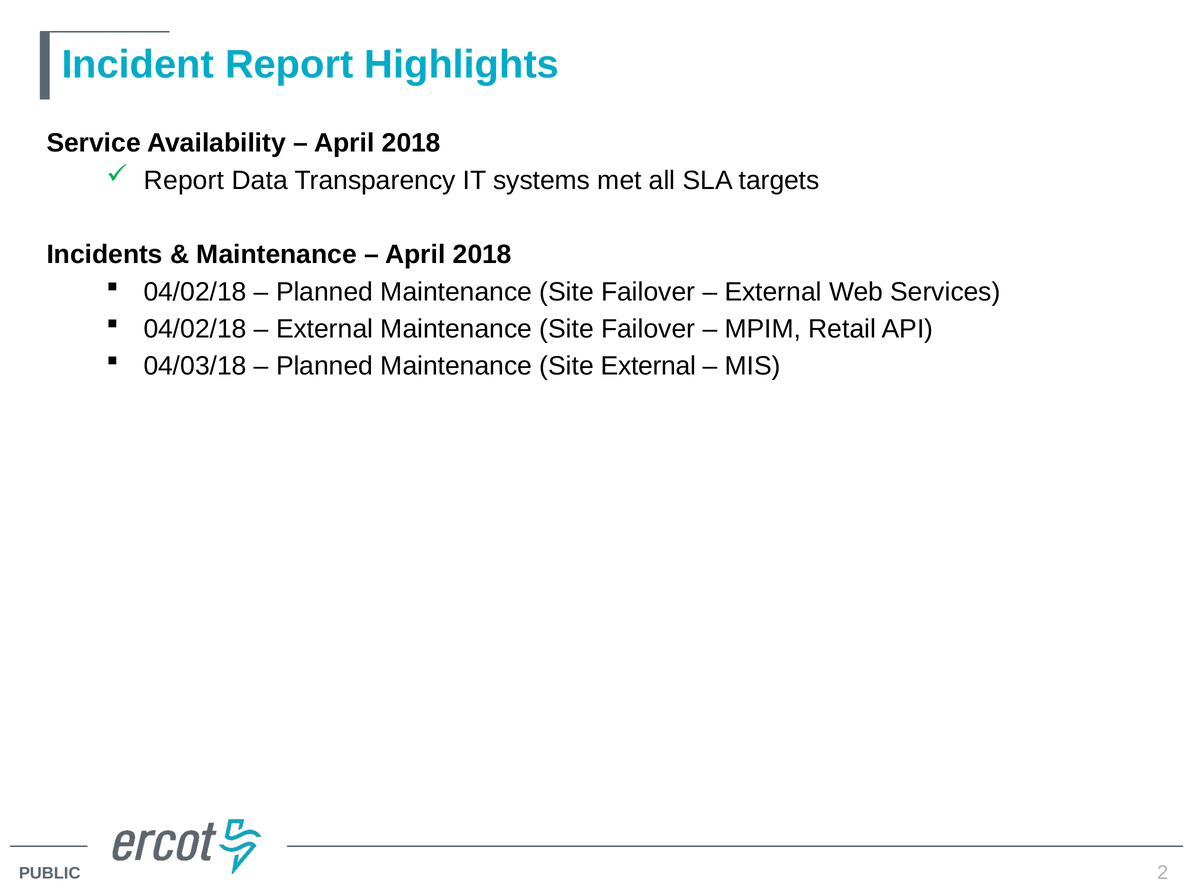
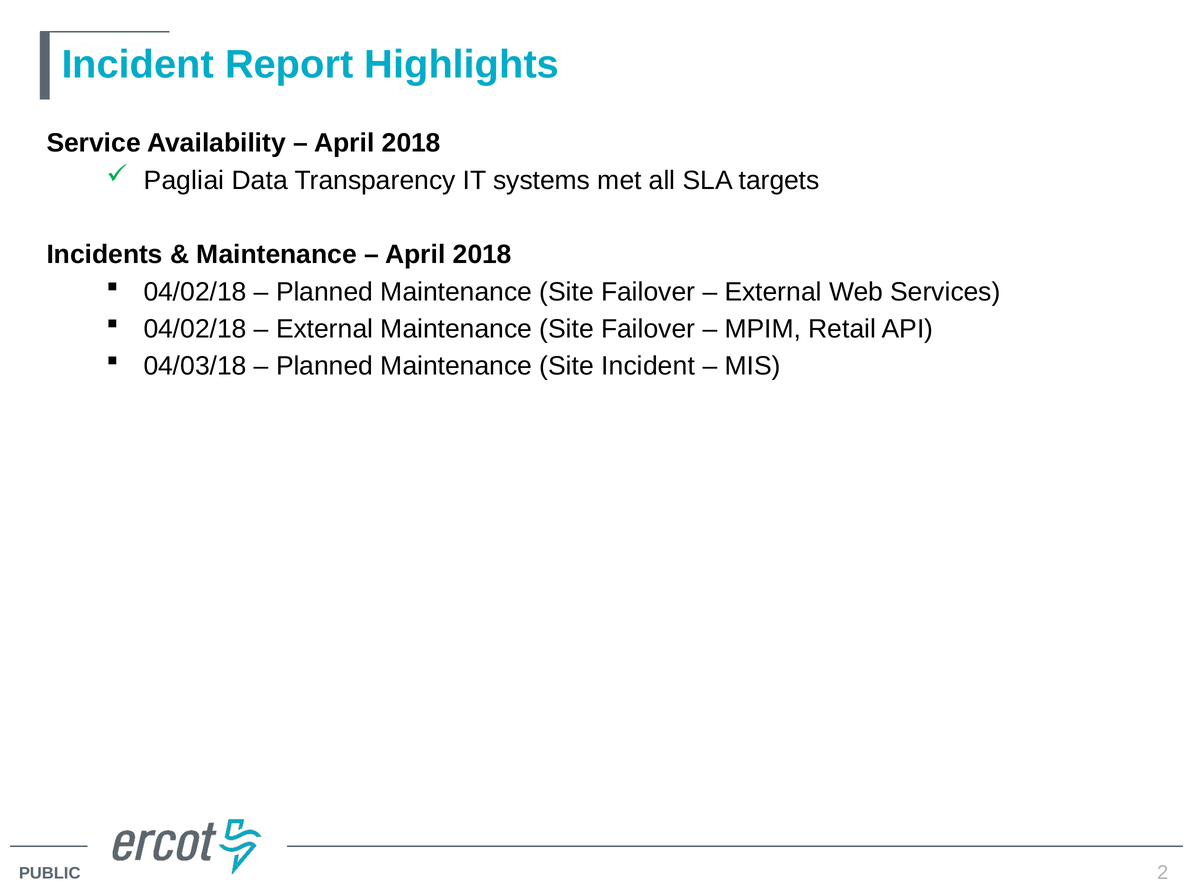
Report at (184, 180): Report -> Pagliai
Site External: External -> Incident
